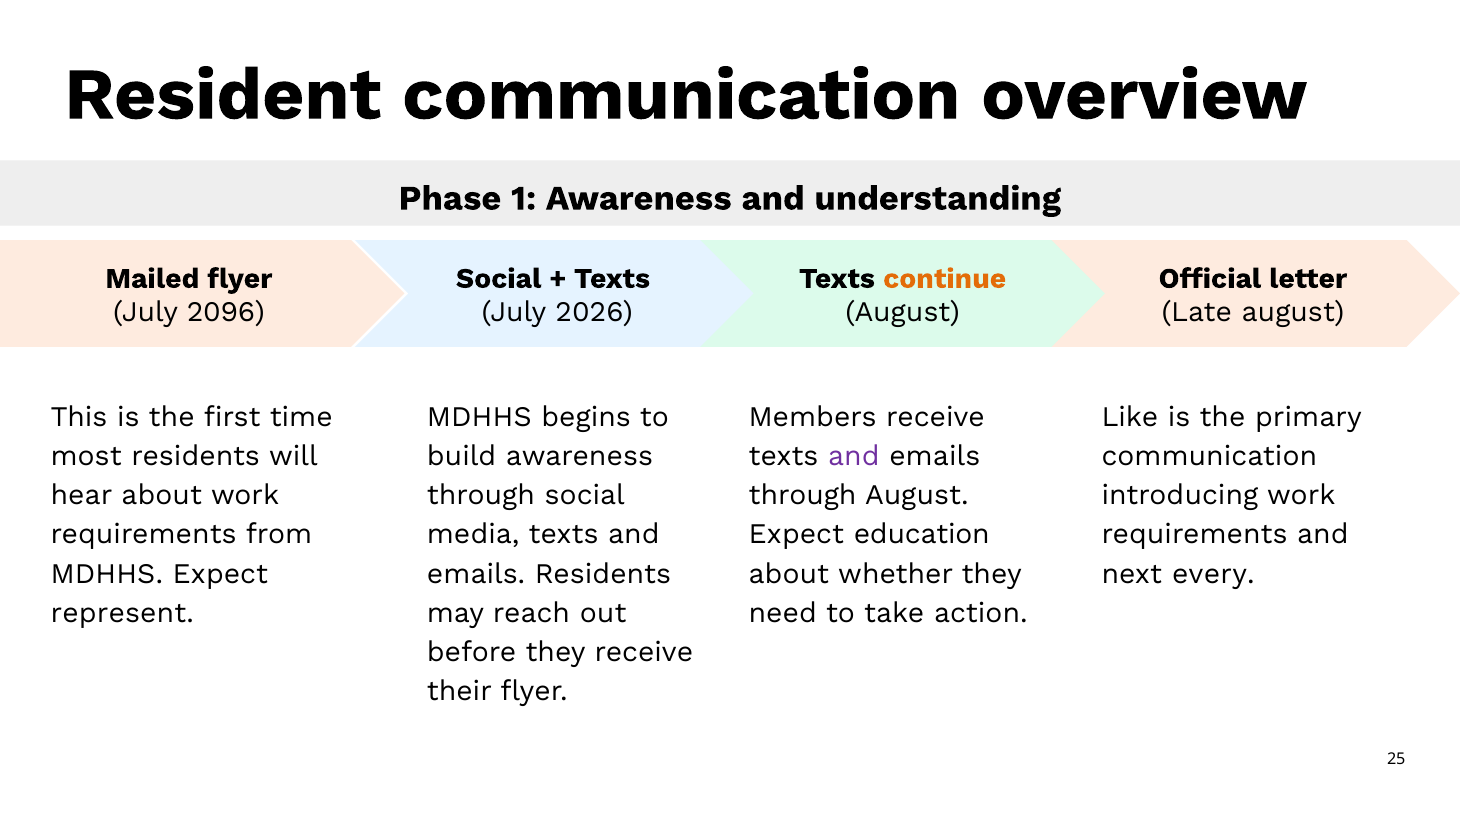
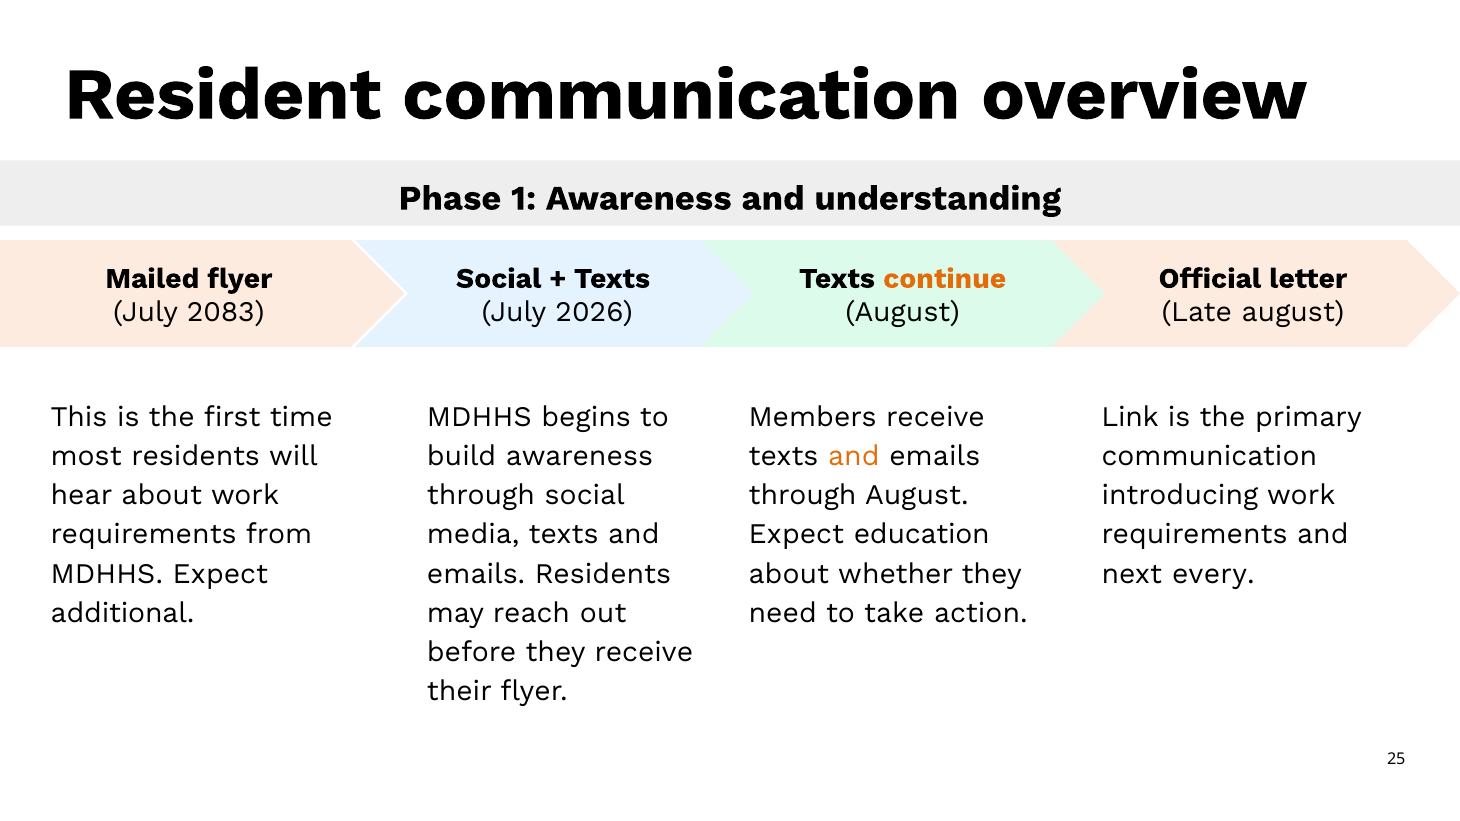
2096: 2096 -> 2083
Like: Like -> Link
and at (854, 456) colour: purple -> orange
represent: represent -> additional
